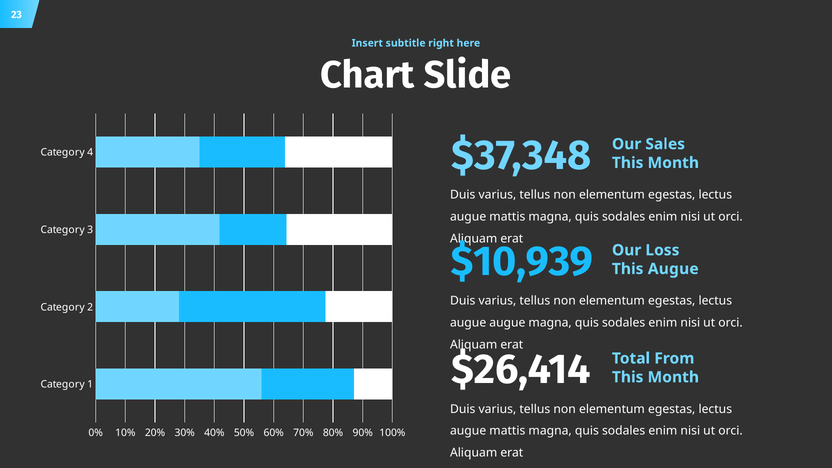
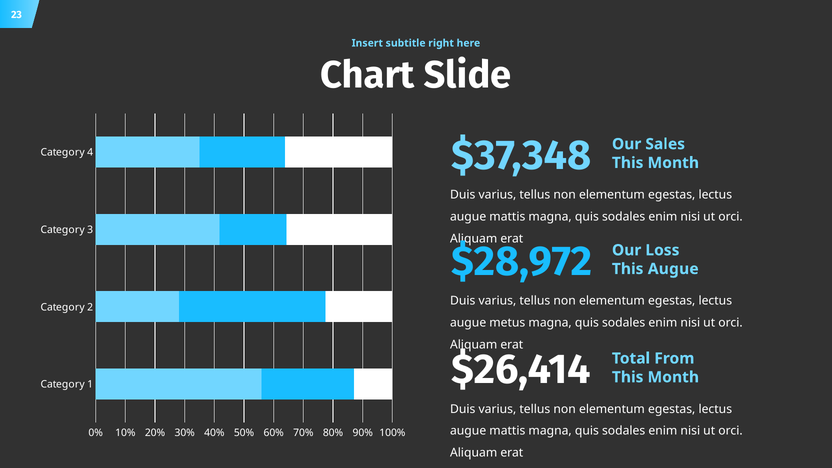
$10,939: $10,939 -> $28,972
augue augue: augue -> metus
